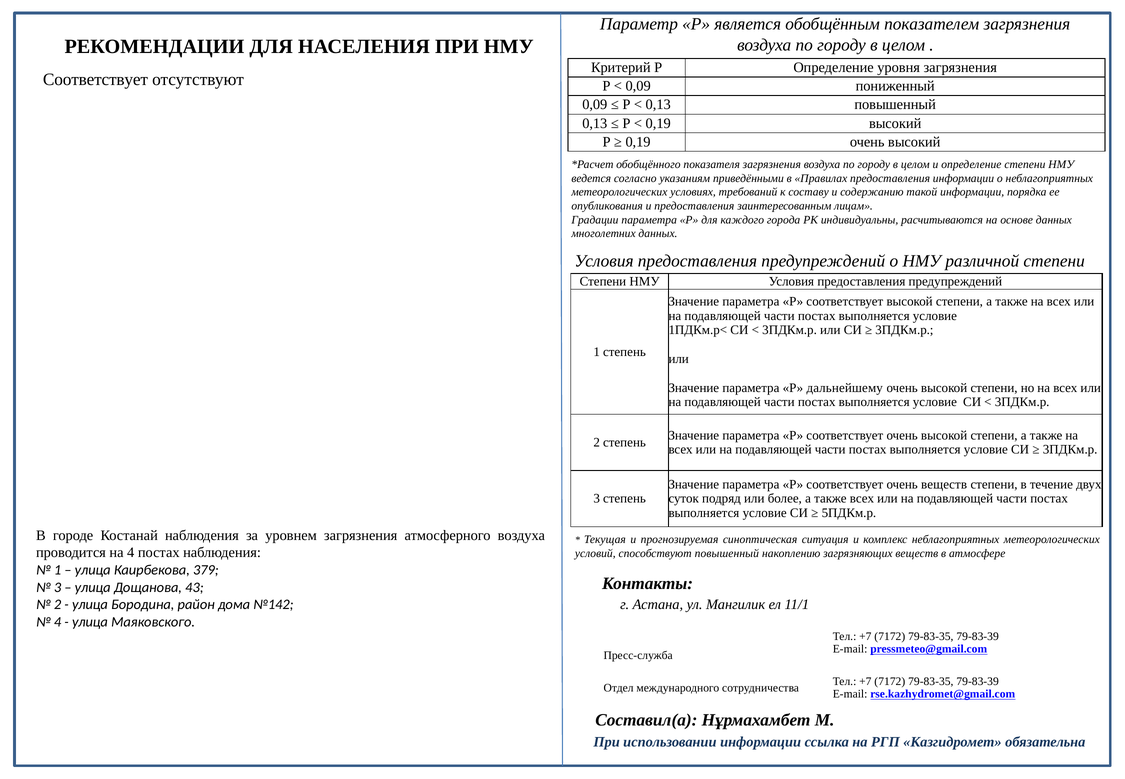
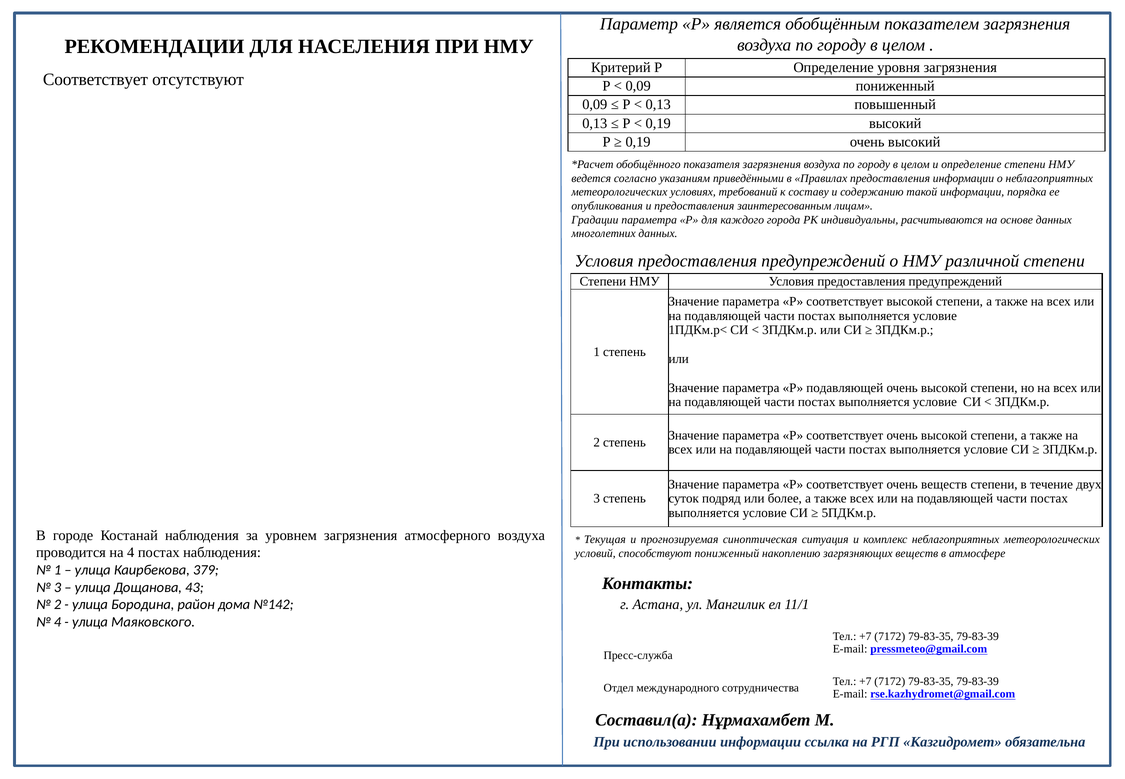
Р дальнейшему: дальнейшему -> подавляющей
способствуют повышенный: повышенный -> пониженный
